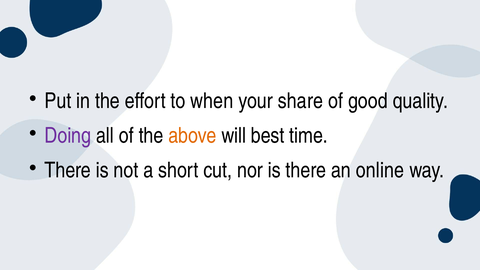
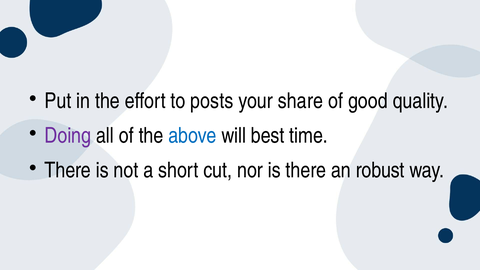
when: when -> posts
above colour: orange -> blue
online: online -> robust
